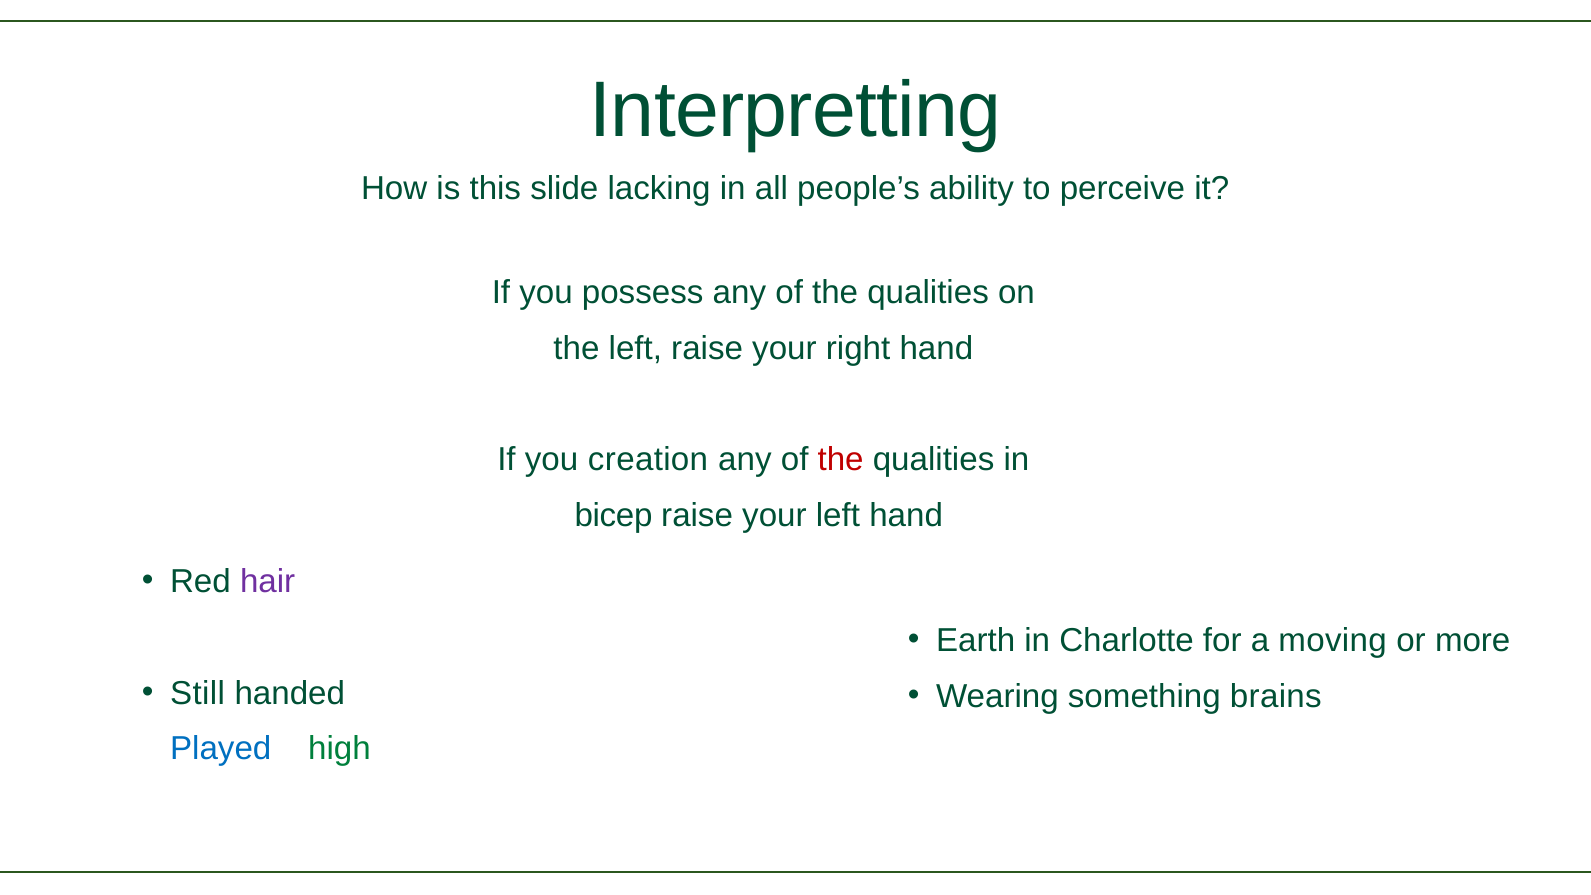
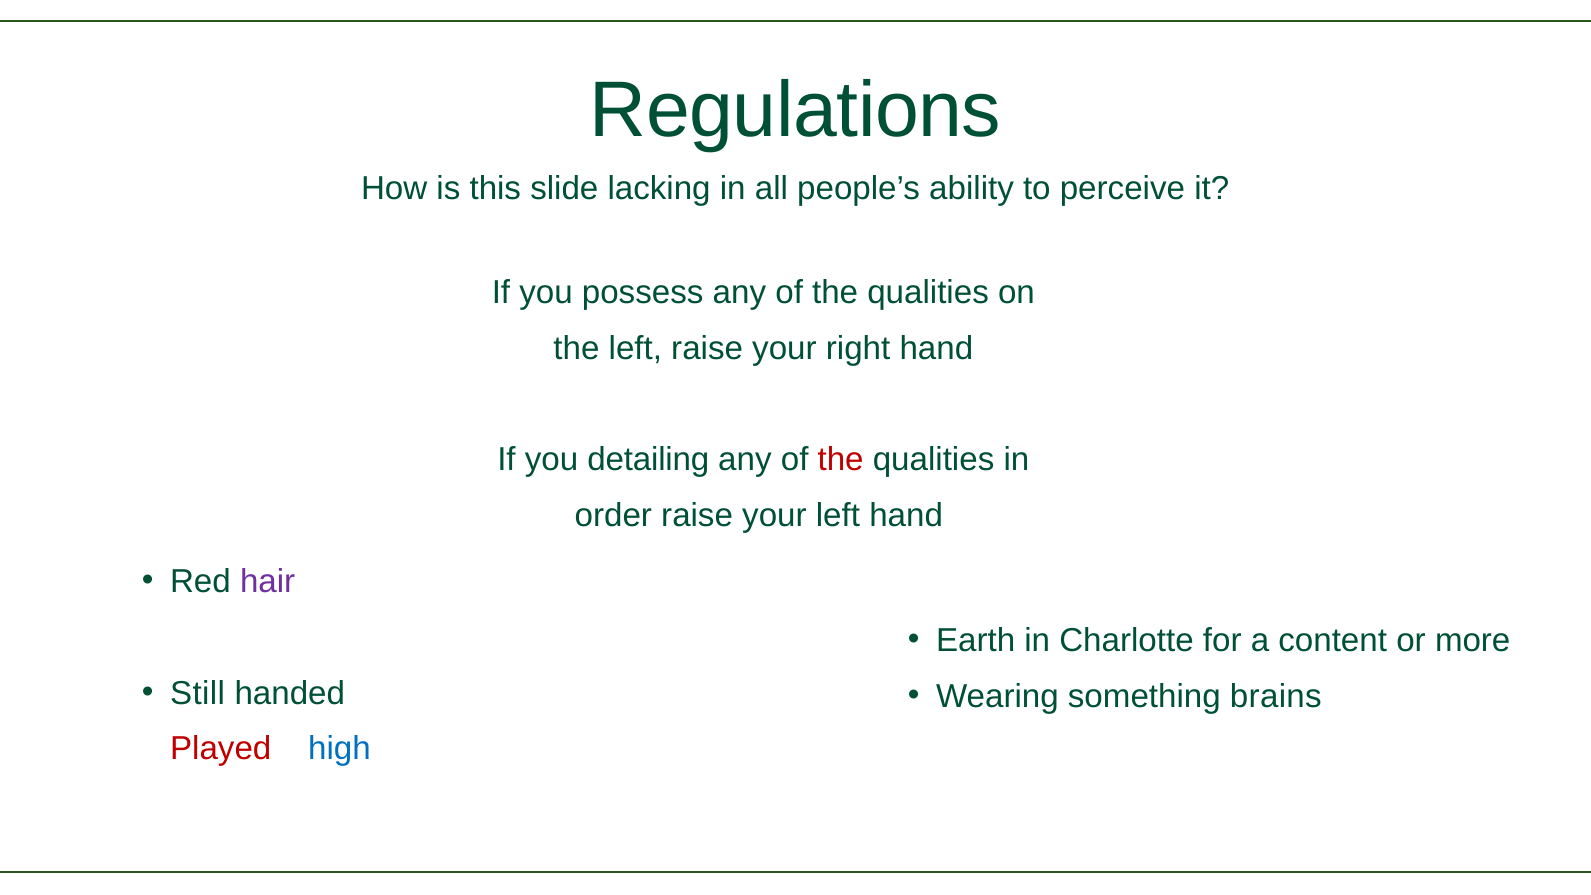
Interpretting: Interpretting -> Regulations
creation: creation -> detailing
bicep: bicep -> order
moving: moving -> content
Played colour: blue -> red
high colour: green -> blue
